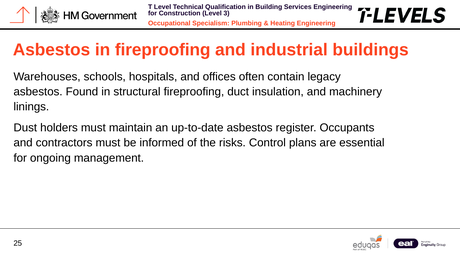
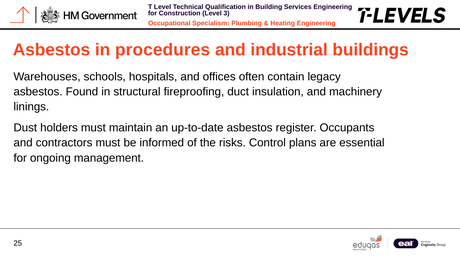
in fireproofing: fireproofing -> procedures
